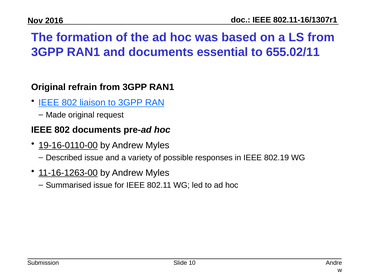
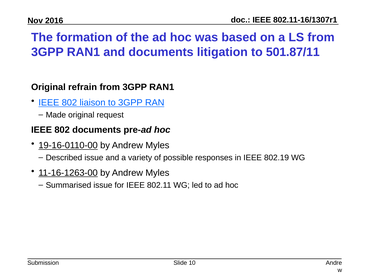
essential: essential -> litigation
655.02/11: 655.02/11 -> 501.87/11
